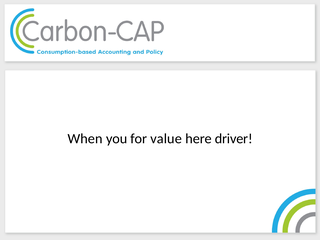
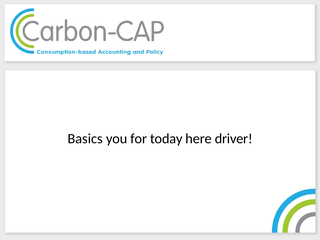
When: When -> Basics
value: value -> today
